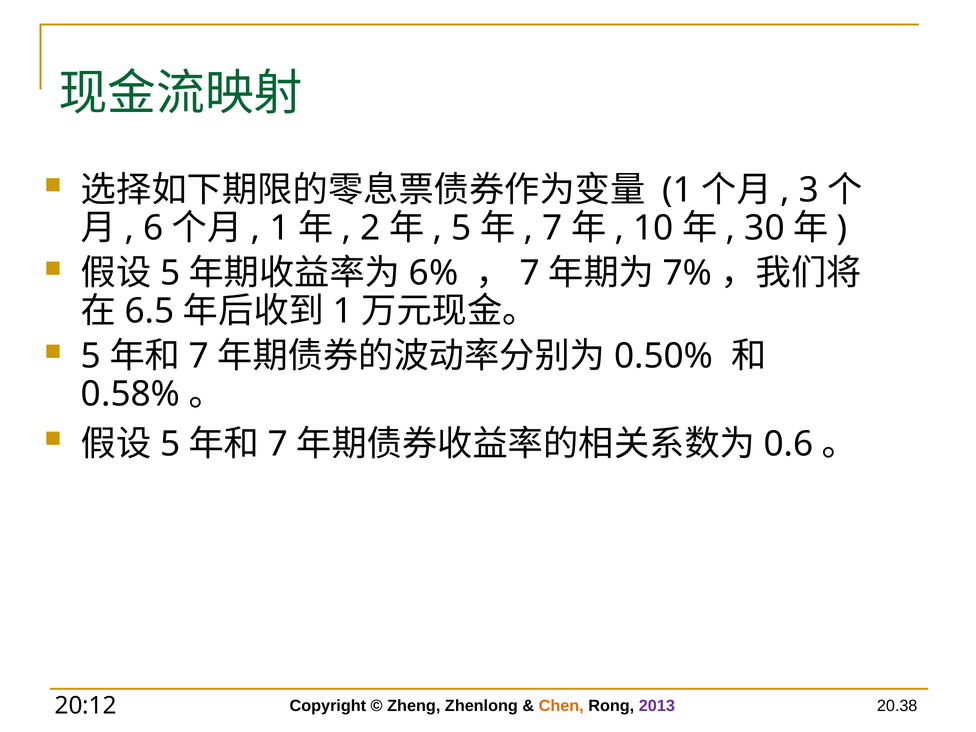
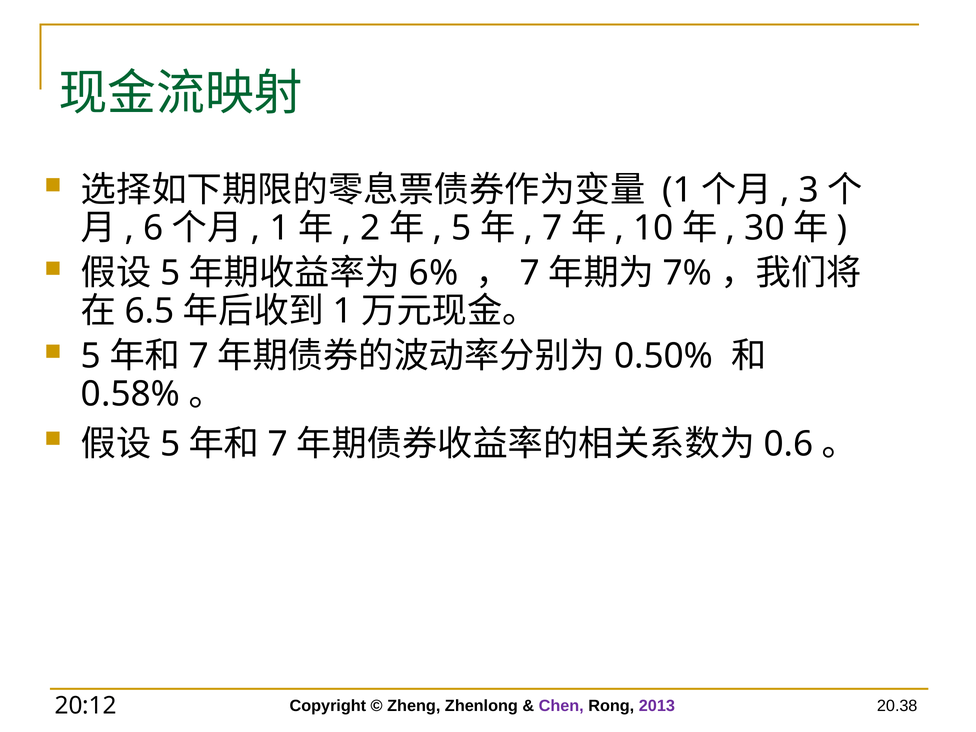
Chen colour: orange -> purple
